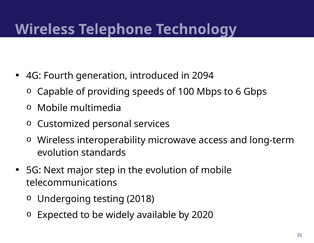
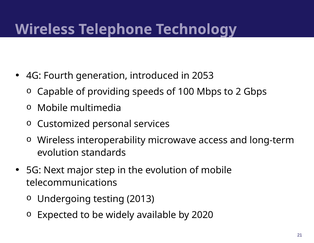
2094: 2094 -> 2053
6: 6 -> 2
2018: 2018 -> 2013
